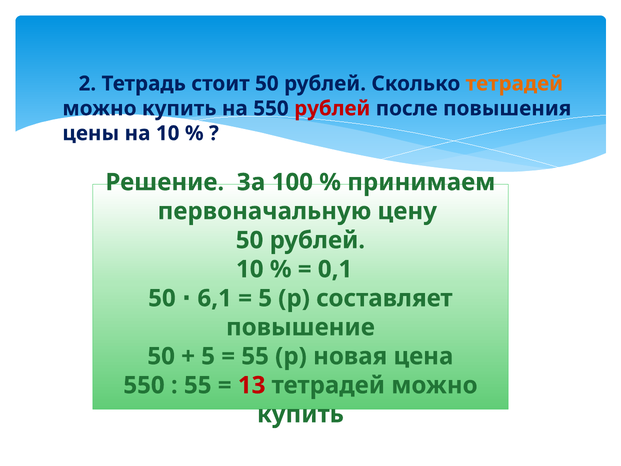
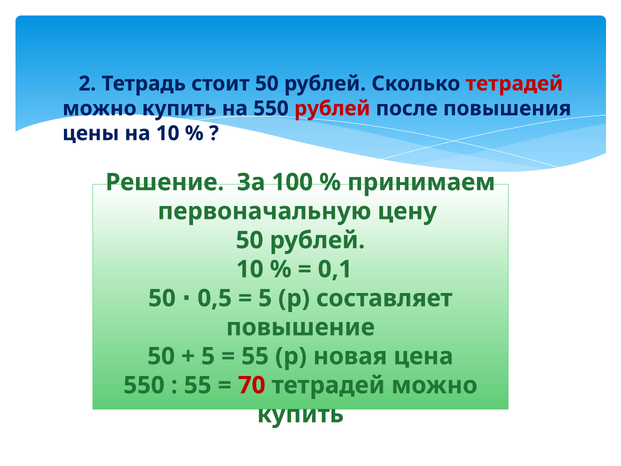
тетрадей at (514, 84) colour: orange -> red
6,1: 6,1 -> 0,5
13: 13 -> 70
